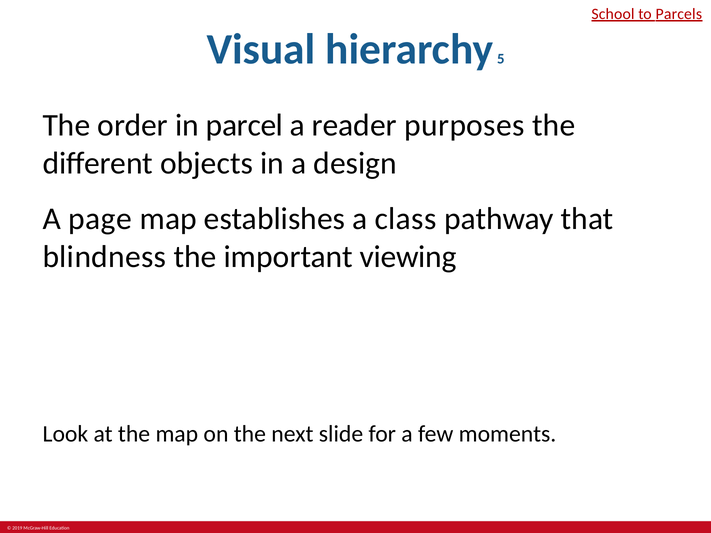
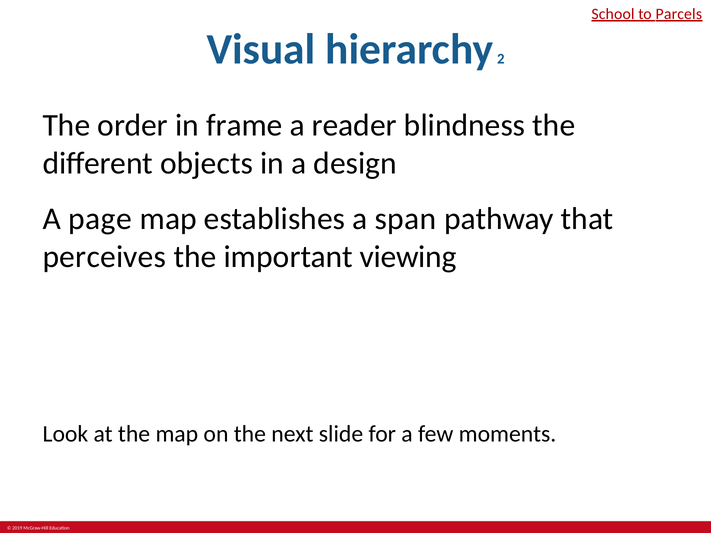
5: 5 -> 2
parcel: parcel -> frame
purposes: purposes -> blindness
class: class -> span
blindness: blindness -> perceives
